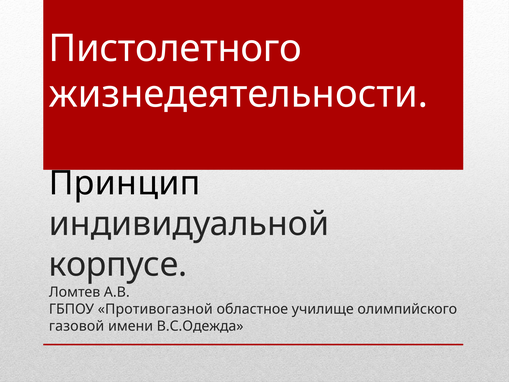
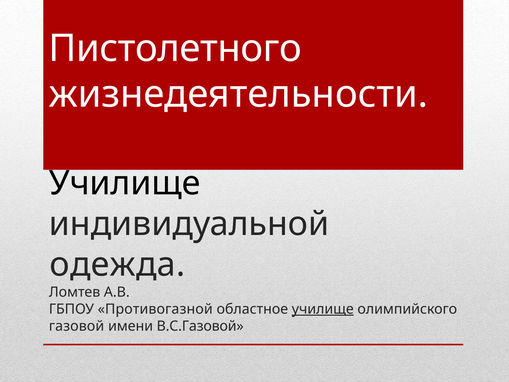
Принцип at (125, 183): Принцип -> Училище
корпусе: корпусе -> одежда
училище at (323, 309) underline: none -> present
В.С.Одежда: В.С.Одежда -> В.С.Газовой
